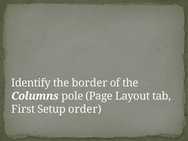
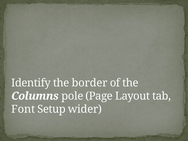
First: First -> Font
order: order -> wider
